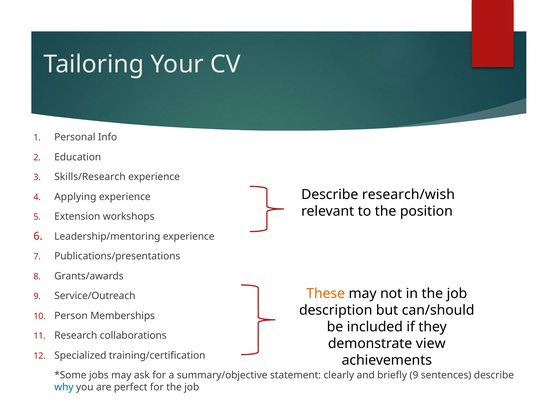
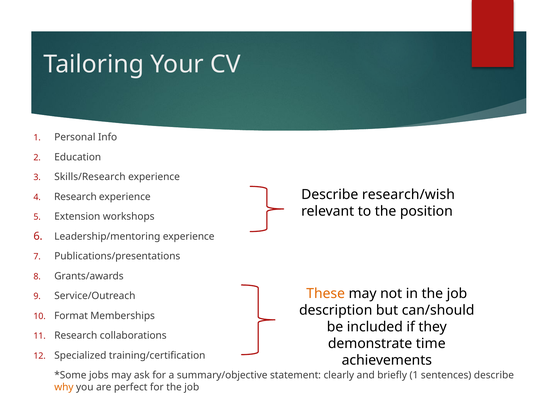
Applying at (75, 197): Applying -> Research
Person: Person -> Format
view: view -> time
briefly 9: 9 -> 1
why colour: blue -> orange
